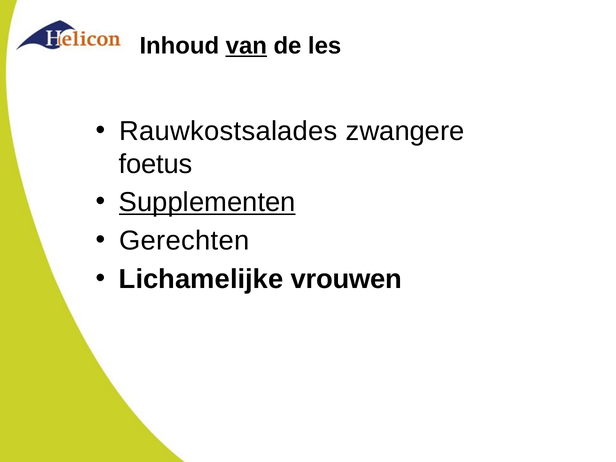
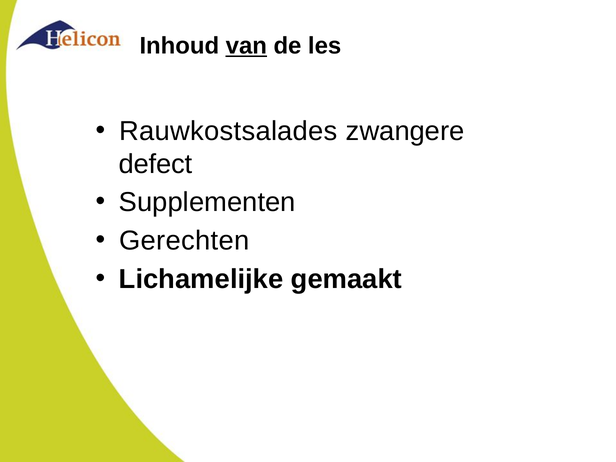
foetus: foetus -> defect
Supplementen underline: present -> none
vrouwen: vrouwen -> gemaakt
